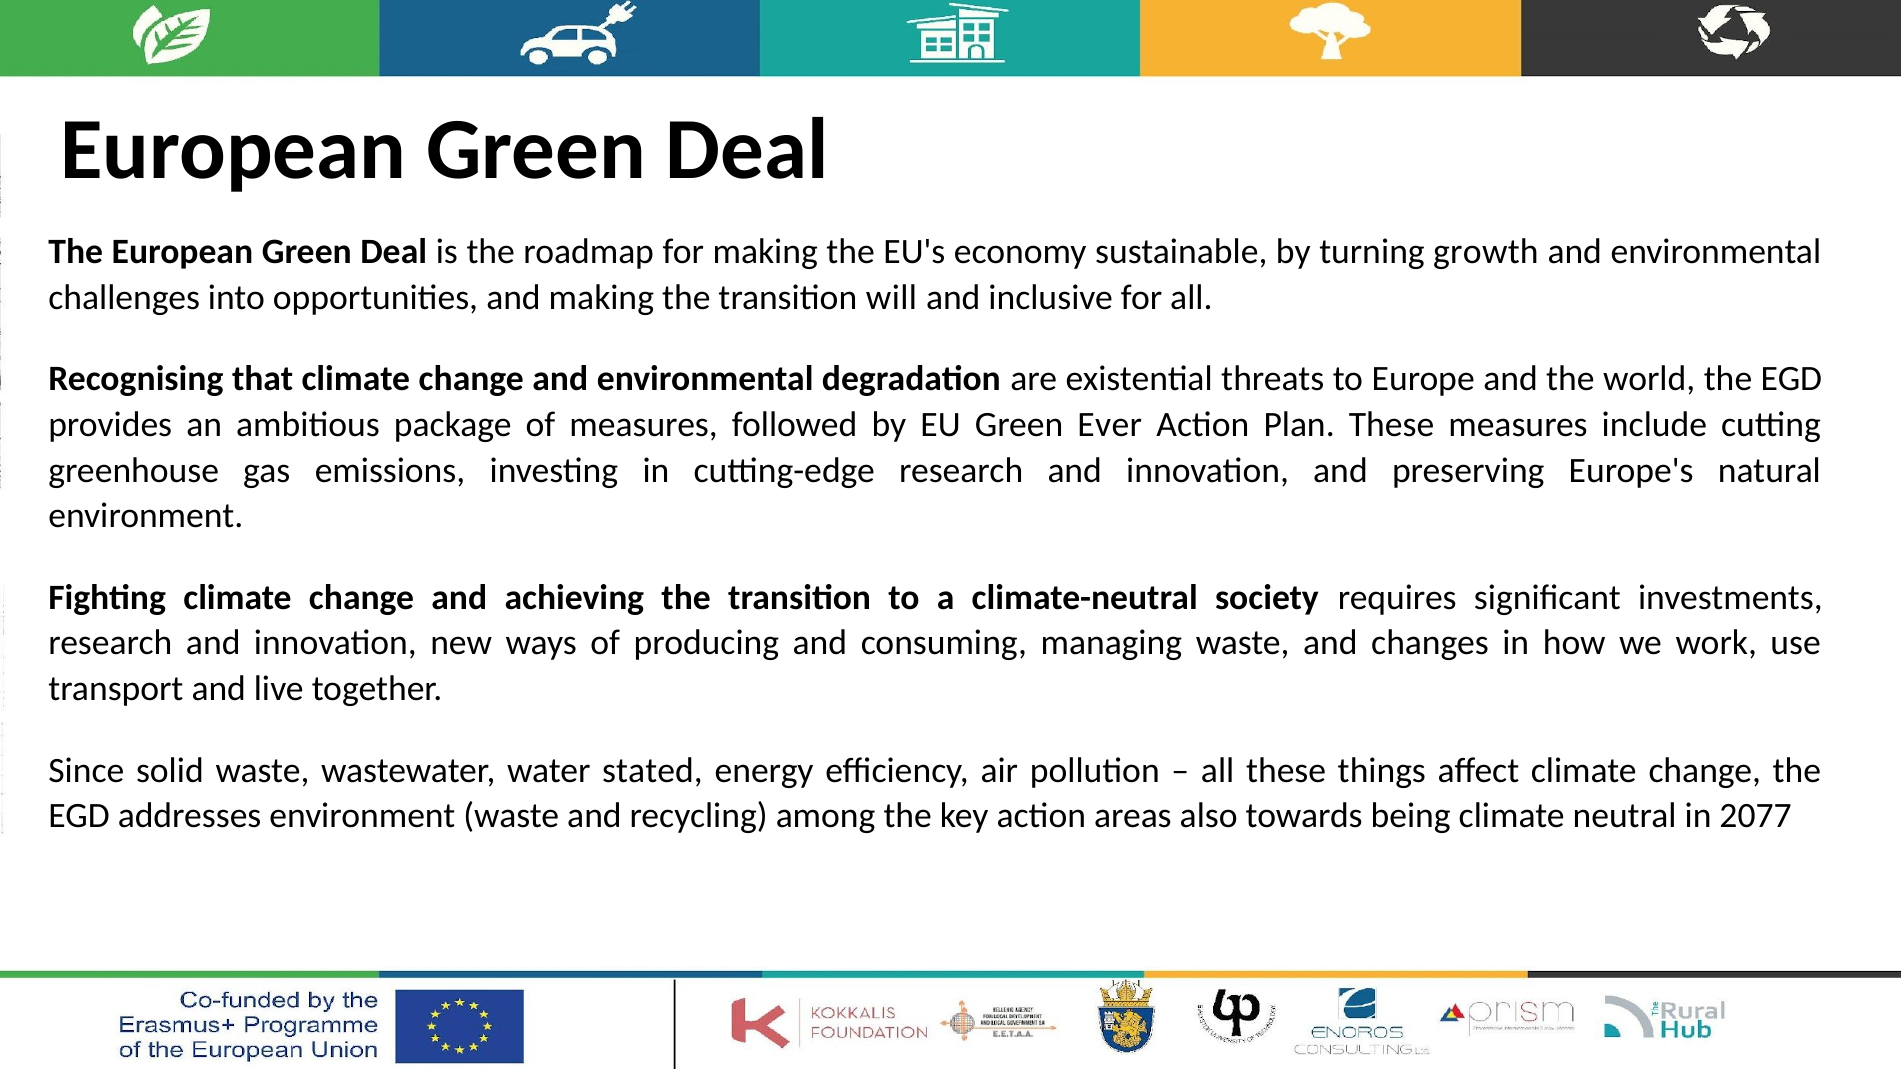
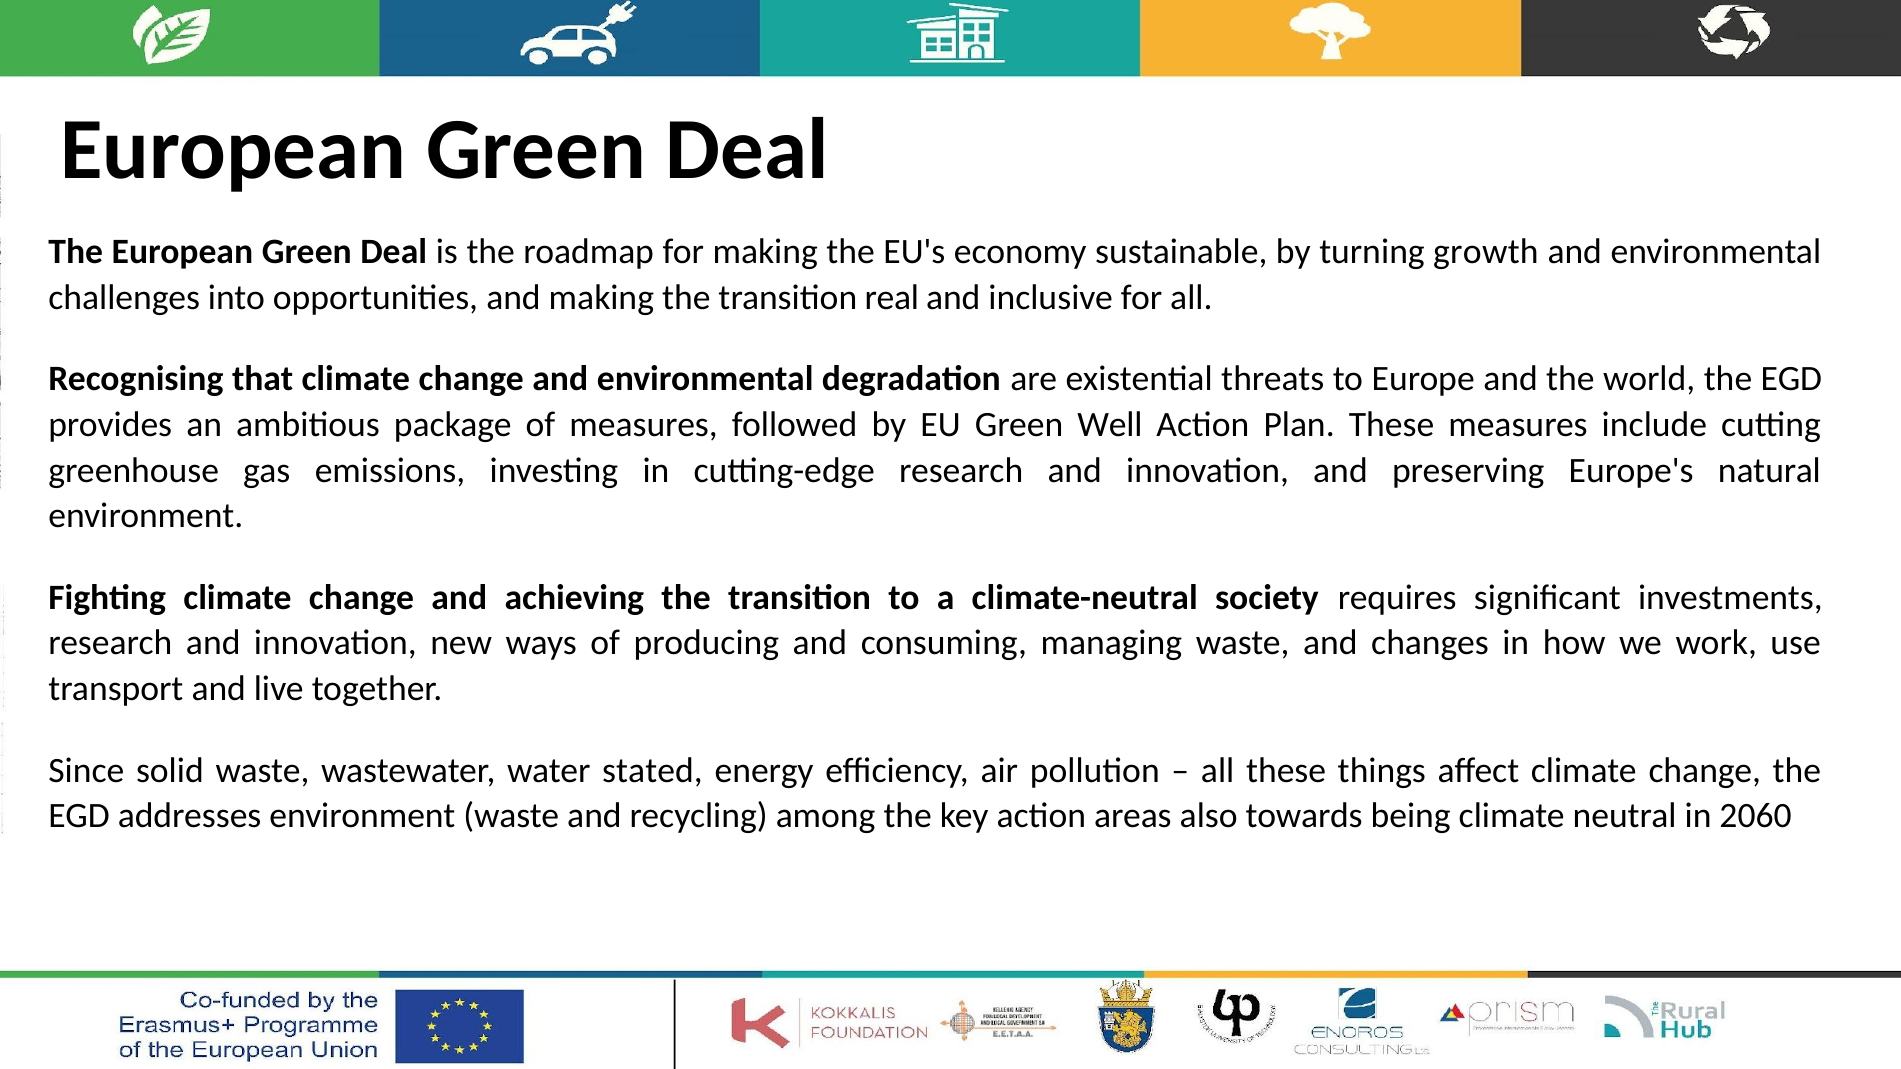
will: will -> real
Ever: Ever -> Well
2077: 2077 -> 2060
